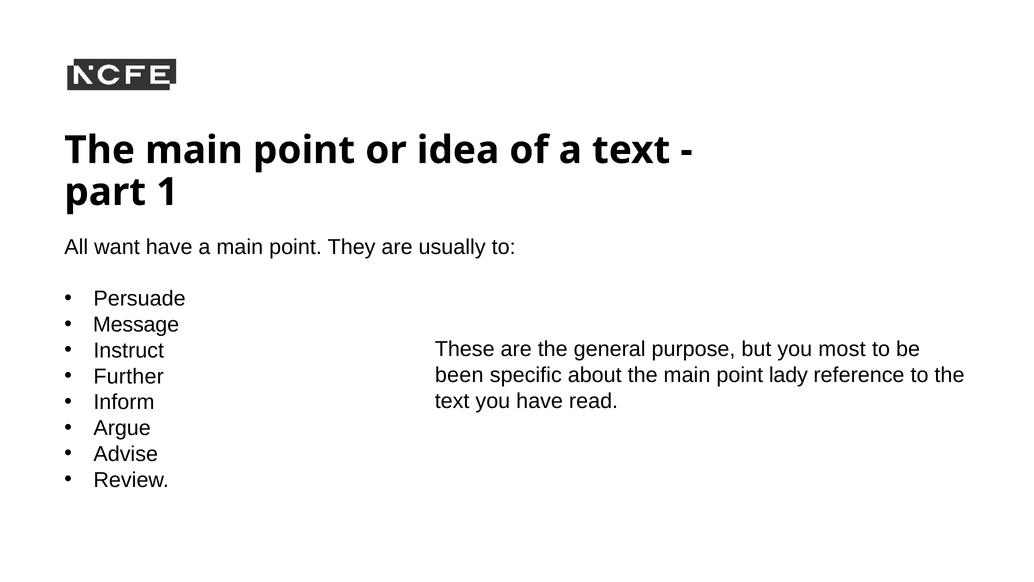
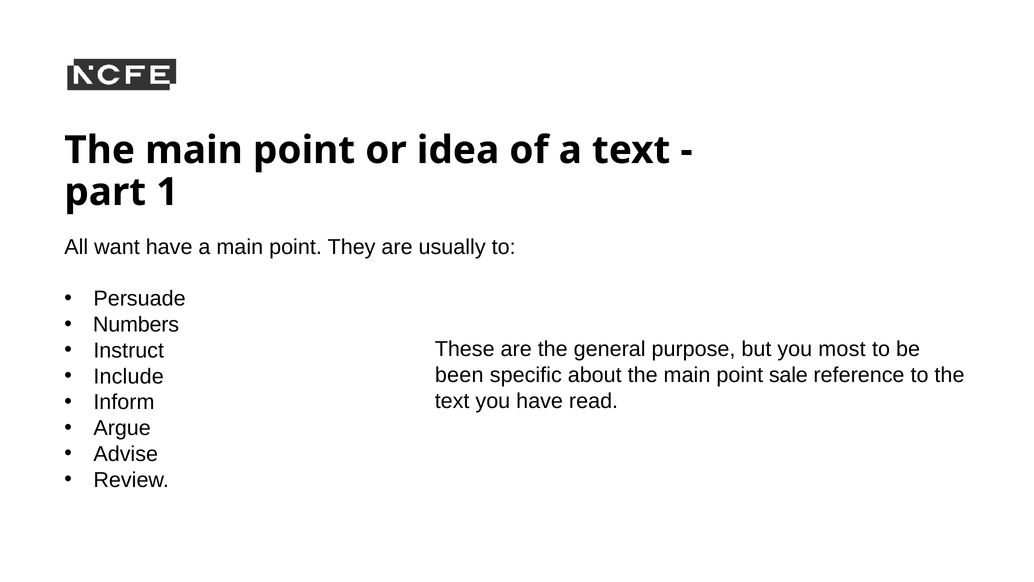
Message: Message -> Numbers
lady: lady -> sale
Further: Further -> Include
